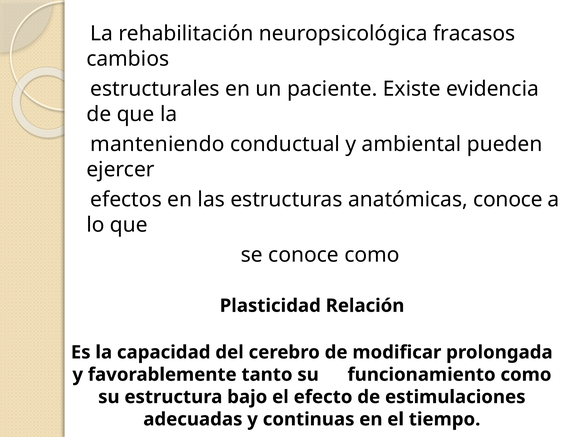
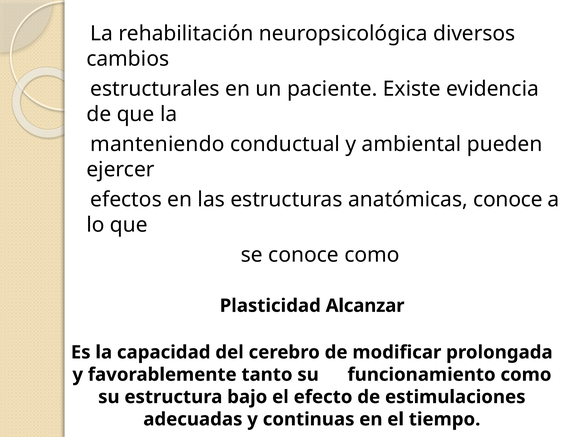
fracasos: fracasos -> diversos
Relación: Relación -> Alcanzar
